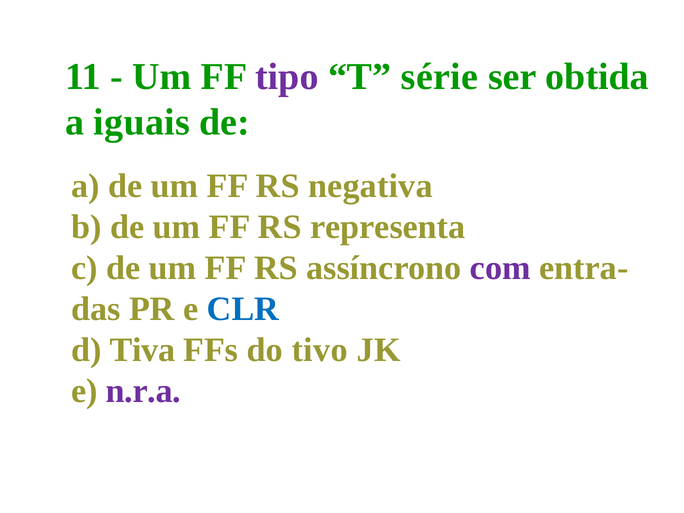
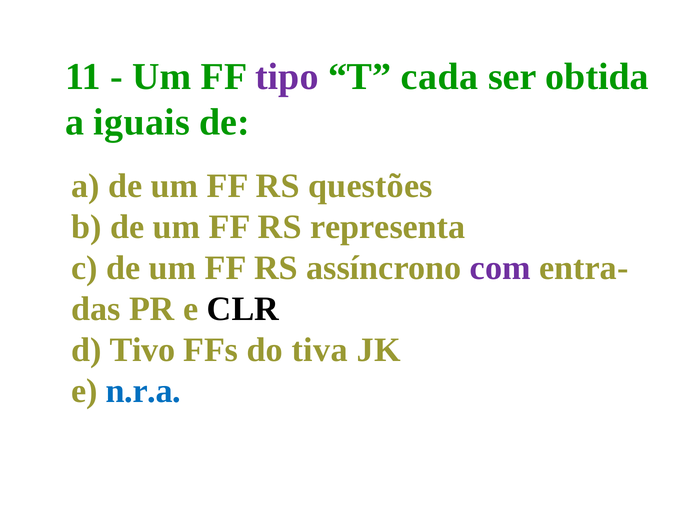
série: série -> cada
negativa: negativa -> questões
CLR colour: blue -> black
Tiva: Tiva -> Tivo
tivo: tivo -> tiva
n.r.a colour: purple -> blue
